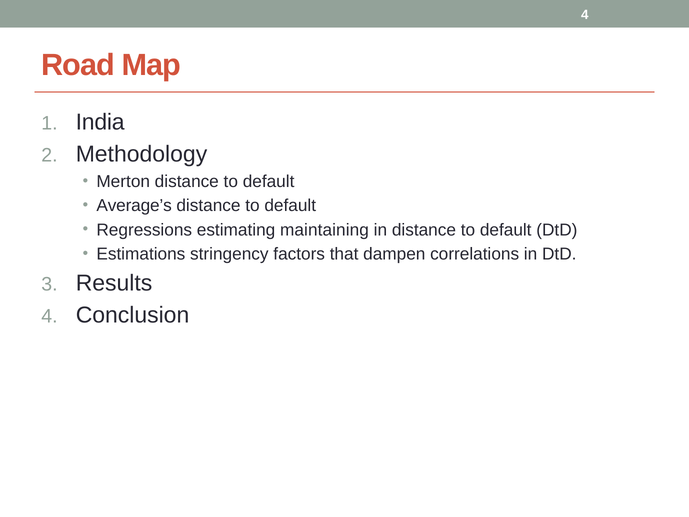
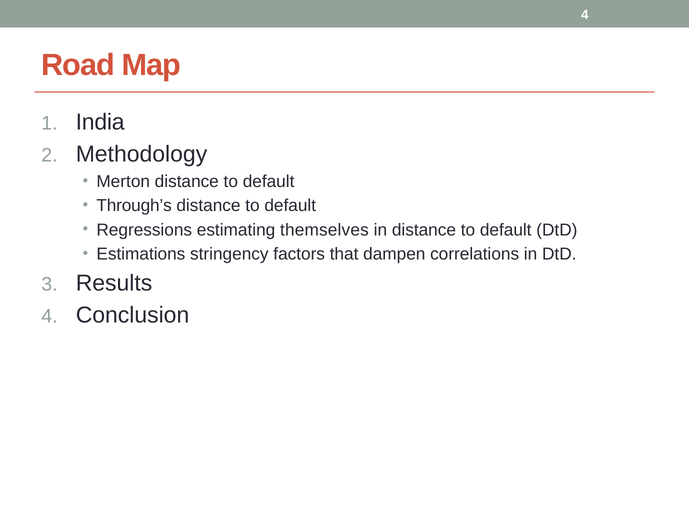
Average’s: Average’s -> Through’s
maintaining: maintaining -> themselves
